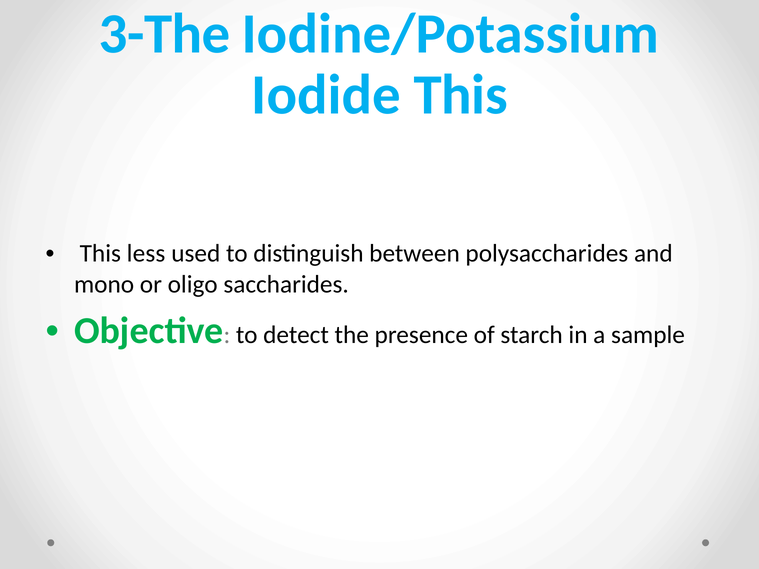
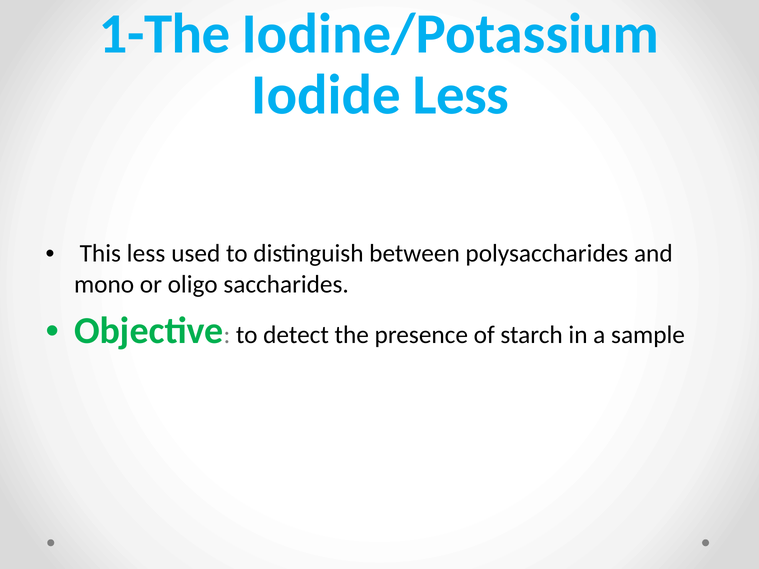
3-The: 3-The -> 1-The
Iodide This: This -> Less
